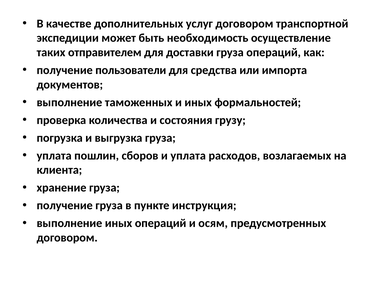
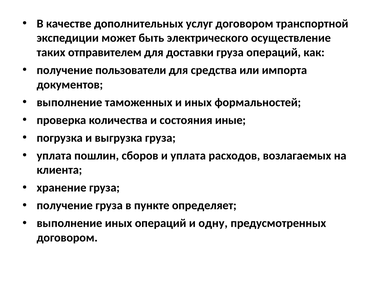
необходимость: необходимость -> электрического
грузу: грузу -> иные
инструкция: инструкция -> определяет
осям: осям -> одну
